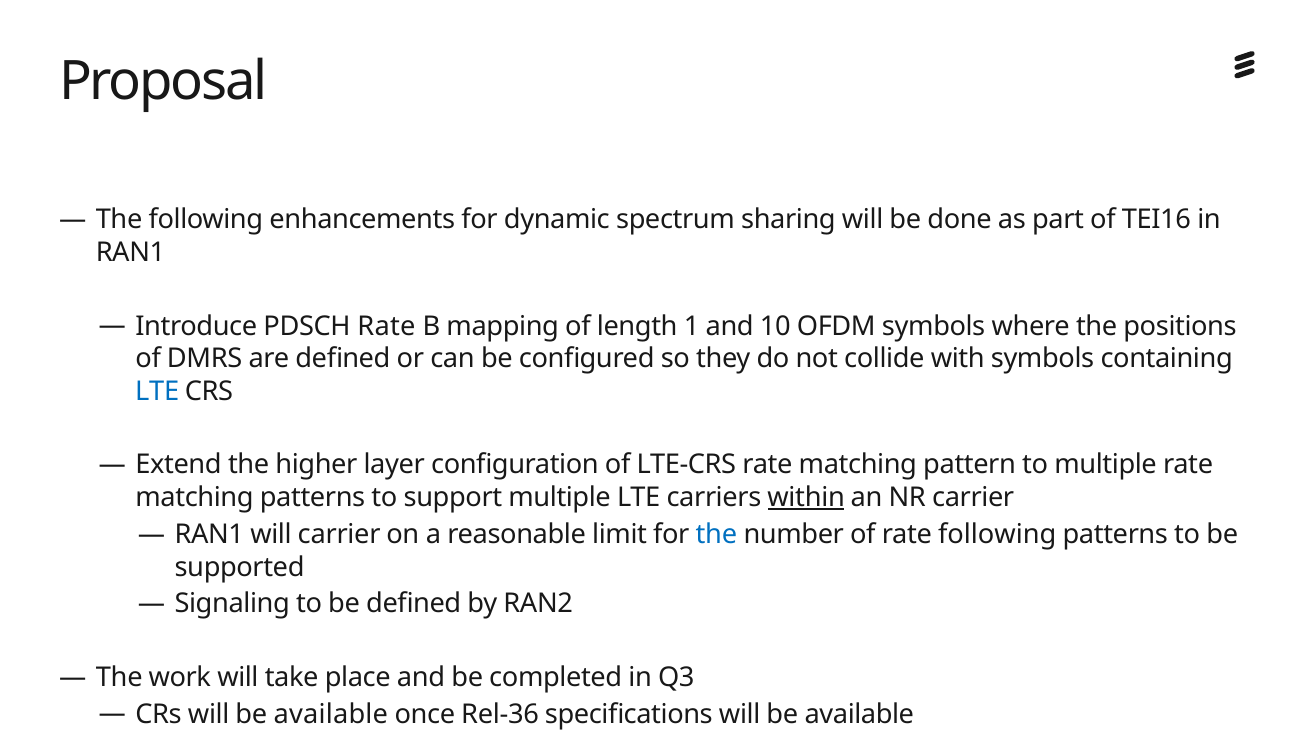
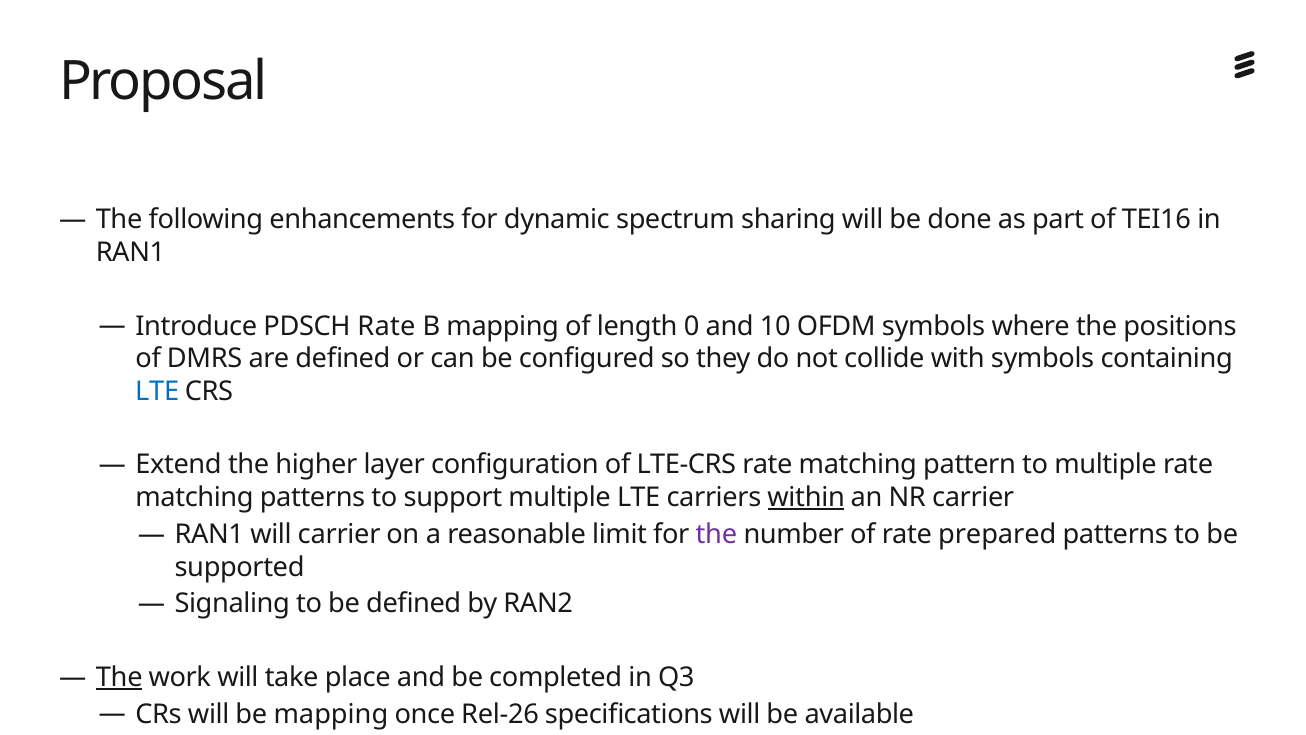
1: 1 -> 0
the at (716, 534) colour: blue -> purple
rate following: following -> prepared
The at (119, 677) underline: none -> present
available at (331, 714): available -> mapping
Rel-36: Rel-36 -> Rel-26
